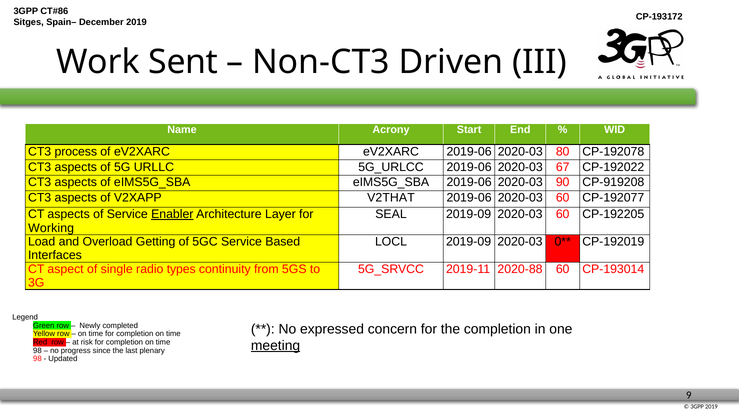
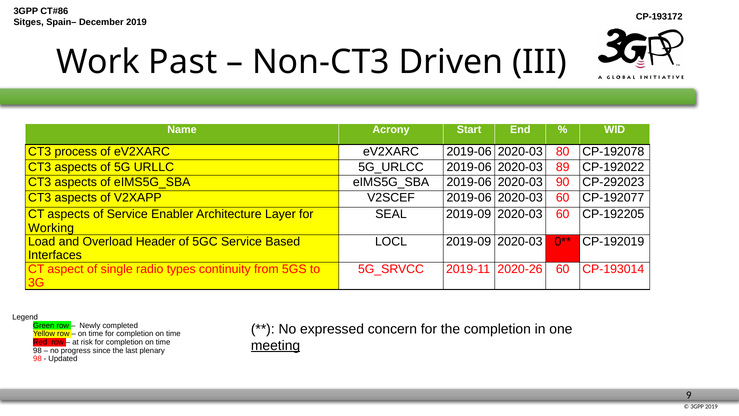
Sent: Sent -> Past
67: 67 -> 89
CP-919208: CP-919208 -> CP-292023
V2THAT: V2THAT -> V2SCEF
Enabler underline: present -> none
Getting: Getting -> Header
2020-88: 2020-88 -> 2020-26
